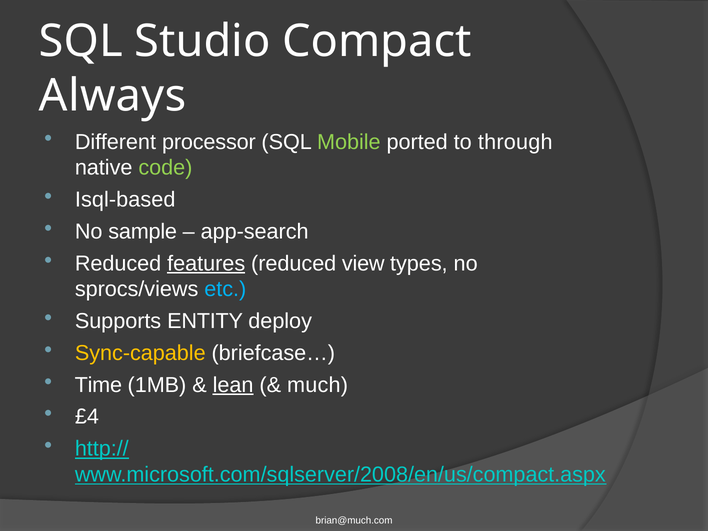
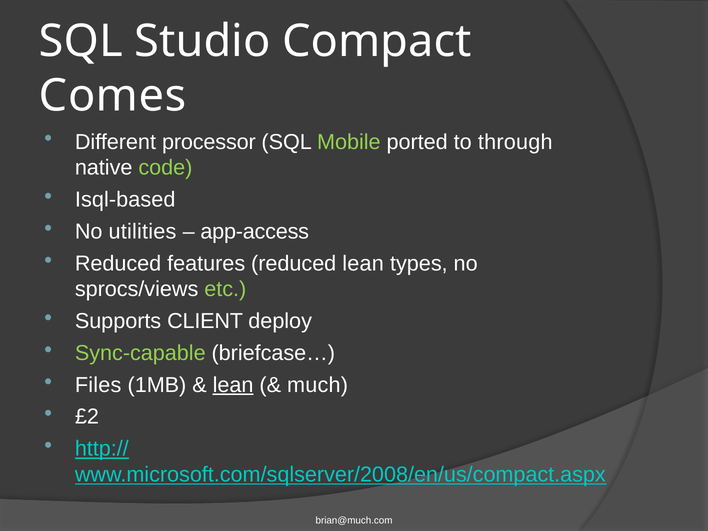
Always: Always -> Comes
sample: sample -> utilities
app-search: app-search -> app-access
features underline: present -> none
reduced view: view -> lean
etc colour: light blue -> light green
ENTITY: ENTITY -> CLIENT
Sync-capable colour: yellow -> light green
Time: Time -> Files
£4: £4 -> £2
